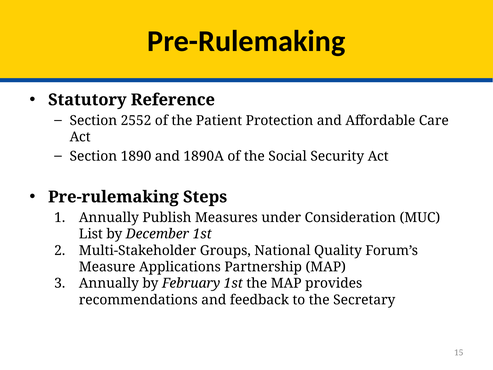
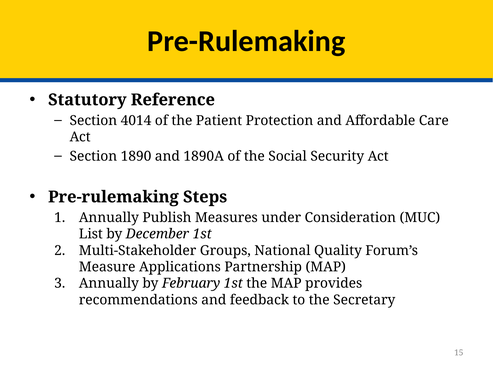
2552: 2552 -> 4014
